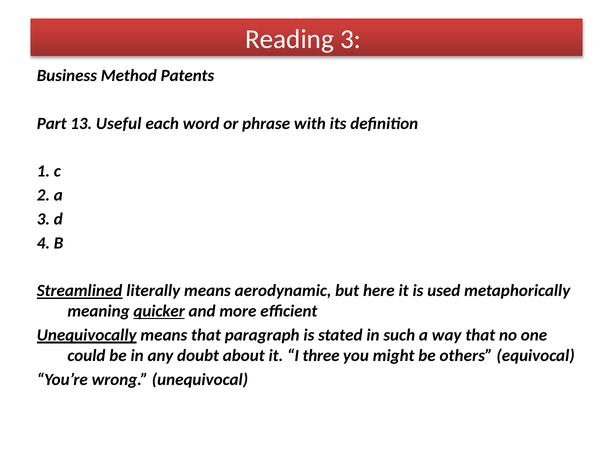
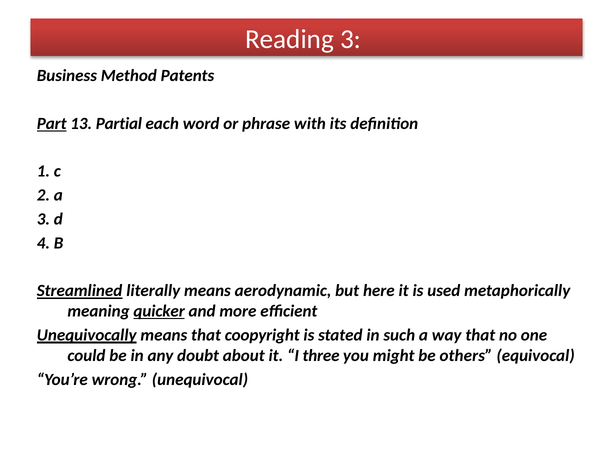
Part underline: none -> present
Useful: Useful -> Partial
paragraph: paragraph -> coopyright
